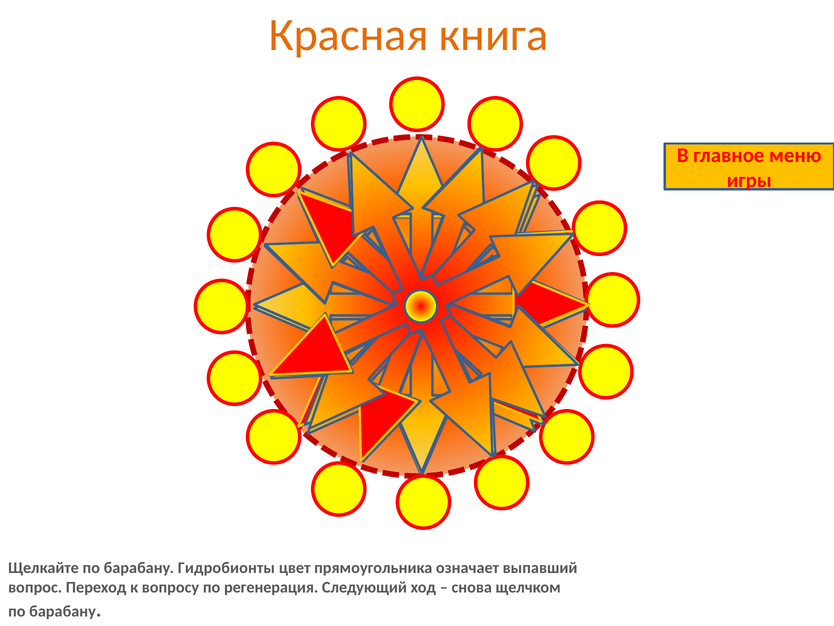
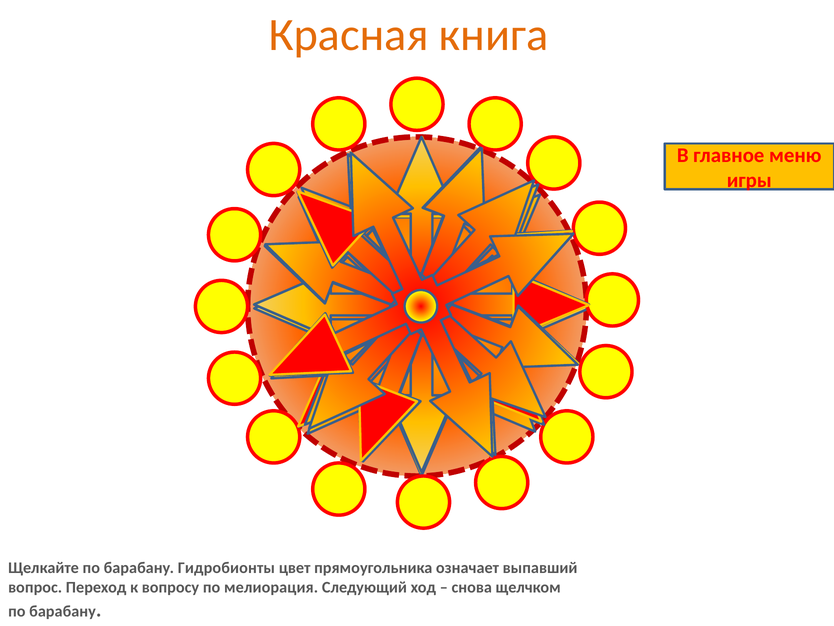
регенерация: регенерация -> мелиорация
